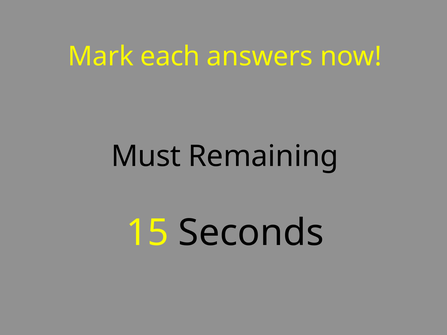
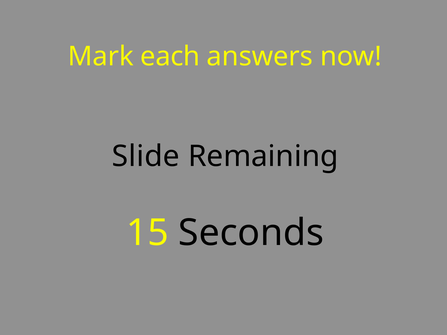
Must: Must -> Slide
